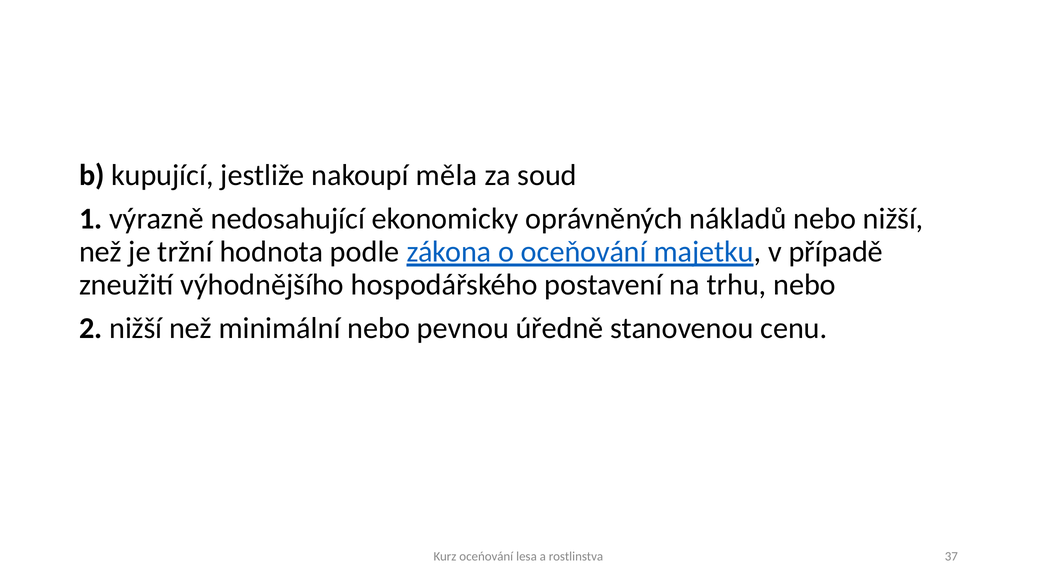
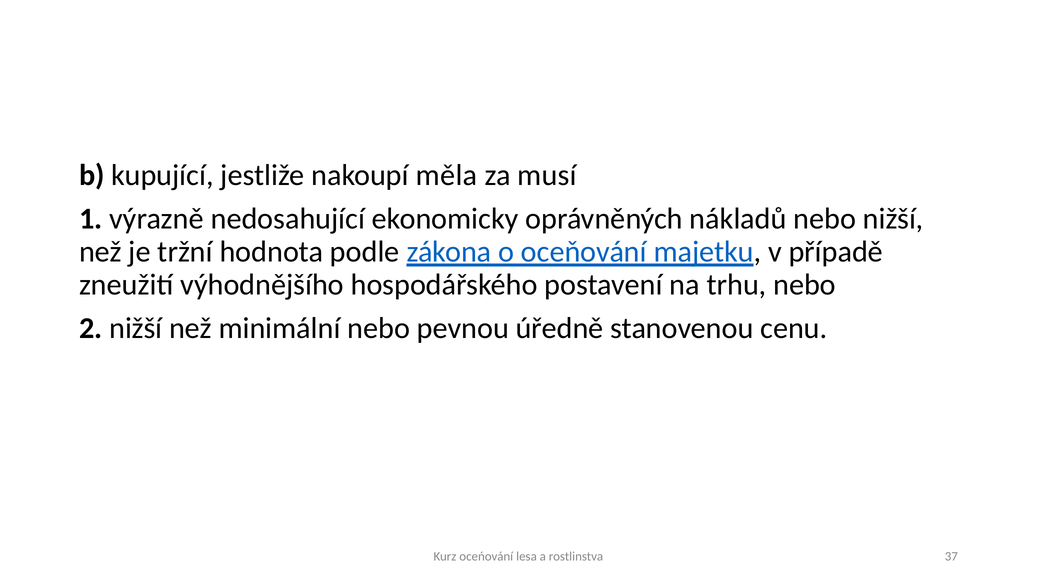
soud: soud -> musí
